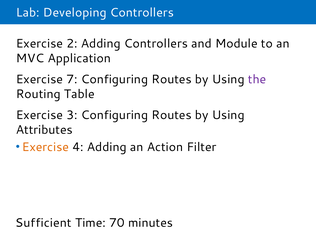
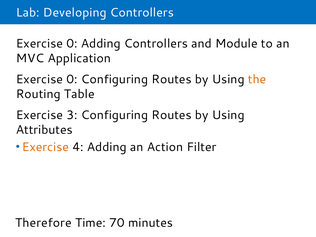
2 at (72, 44): 2 -> 0
7 at (72, 79): 7 -> 0
the colour: purple -> orange
Sufficient: Sufficient -> Therefore
